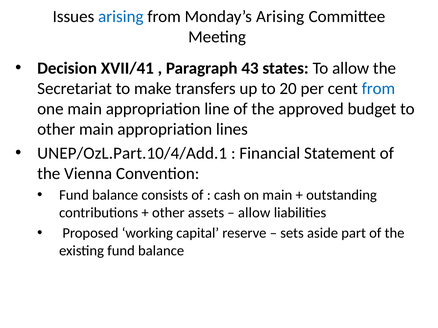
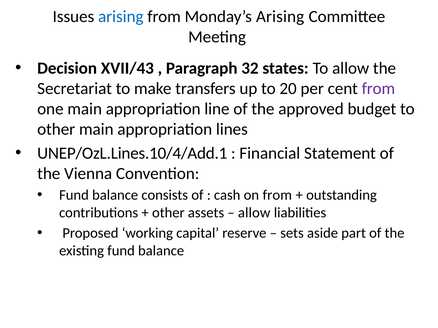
XVII/41: XVII/41 -> XVII/43
43: 43 -> 32
from at (378, 89) colour: blue -> purple
UNEP/OzL.Part.10/4/Add.1: UNEP/OzL.Part.10/4/Add.1 -> UNEP/OzL.Lines.10/4/Add.1
on main: main -> from
